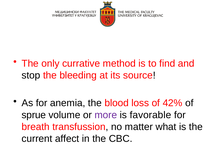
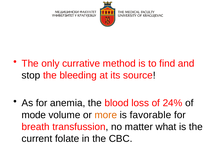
42%: 42% -> 24%
sprue: sprue -> mode
more colour: purple -> orange
affect: affect -> folate
